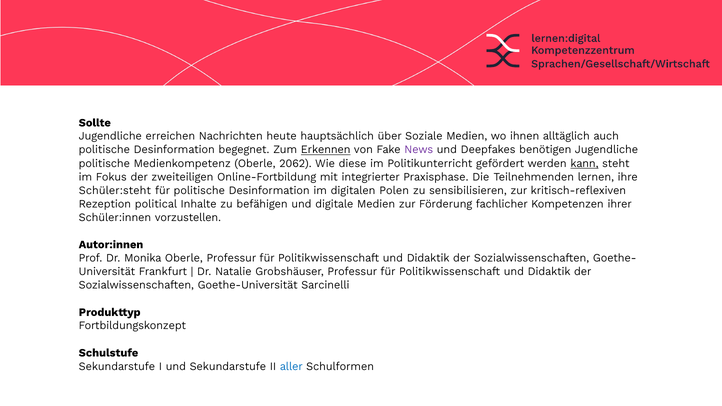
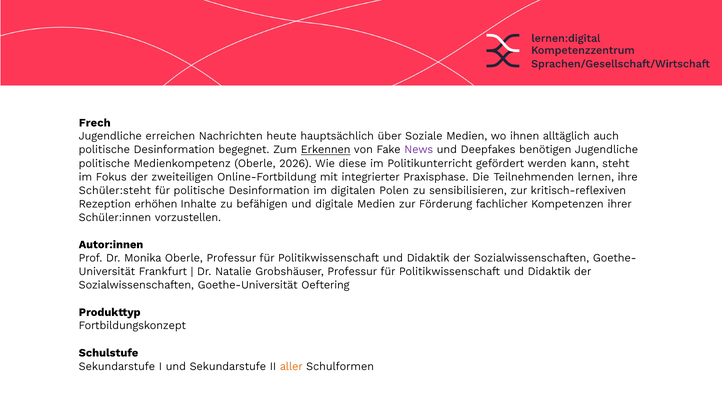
Sollte: Sollte -> Frech
2062: 2062 -> 2026
kann underline: present -> none
political: political -> erhöhen
Sarcinelli: Sarcinelli -> Oeftering
aller colour: blue -> orange
